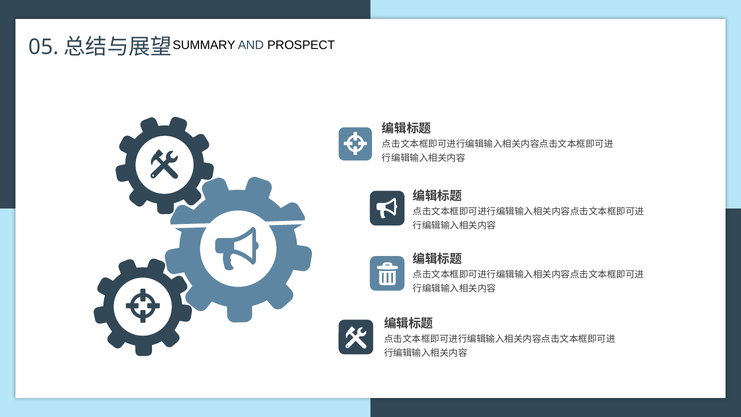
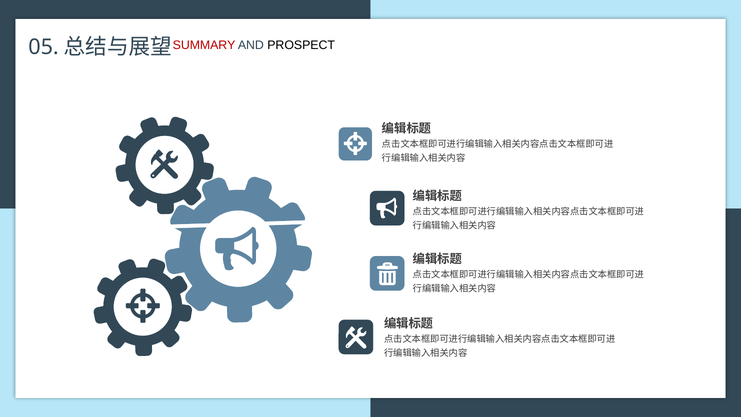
SUMMARY colour: black -> red
